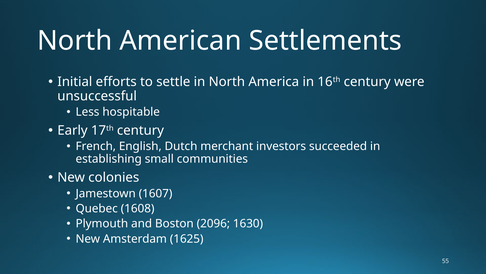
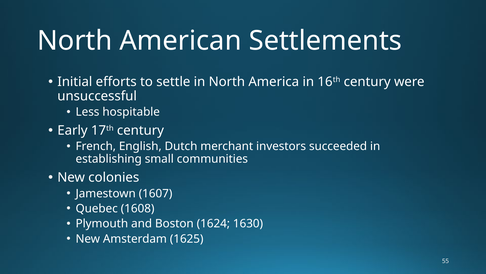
2096: 2096 -> 1624
